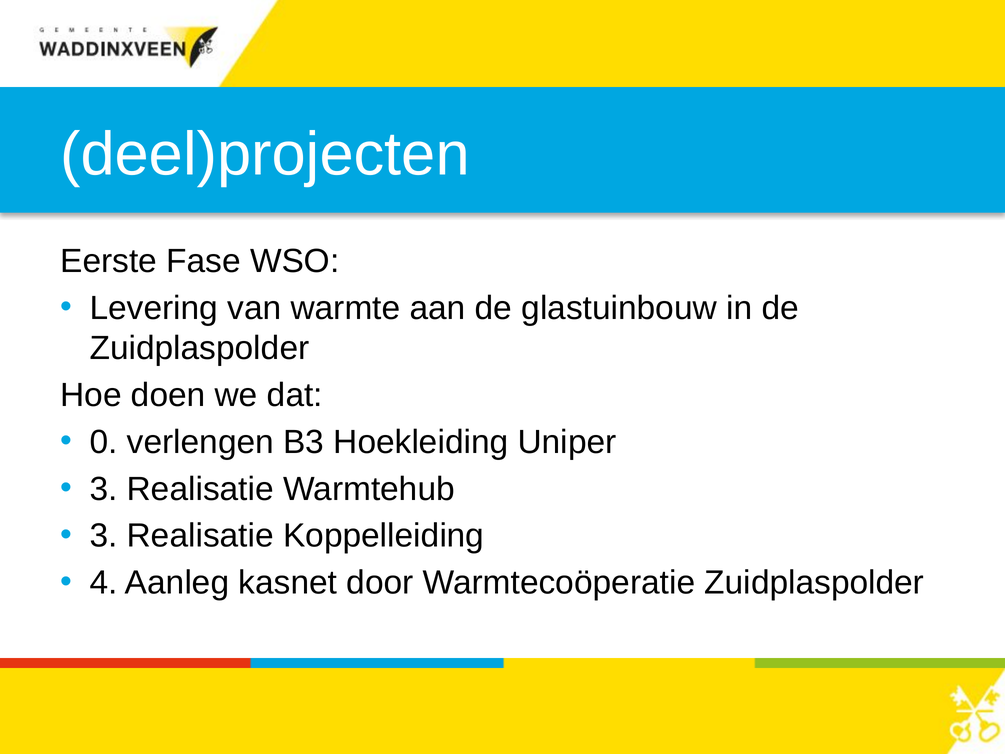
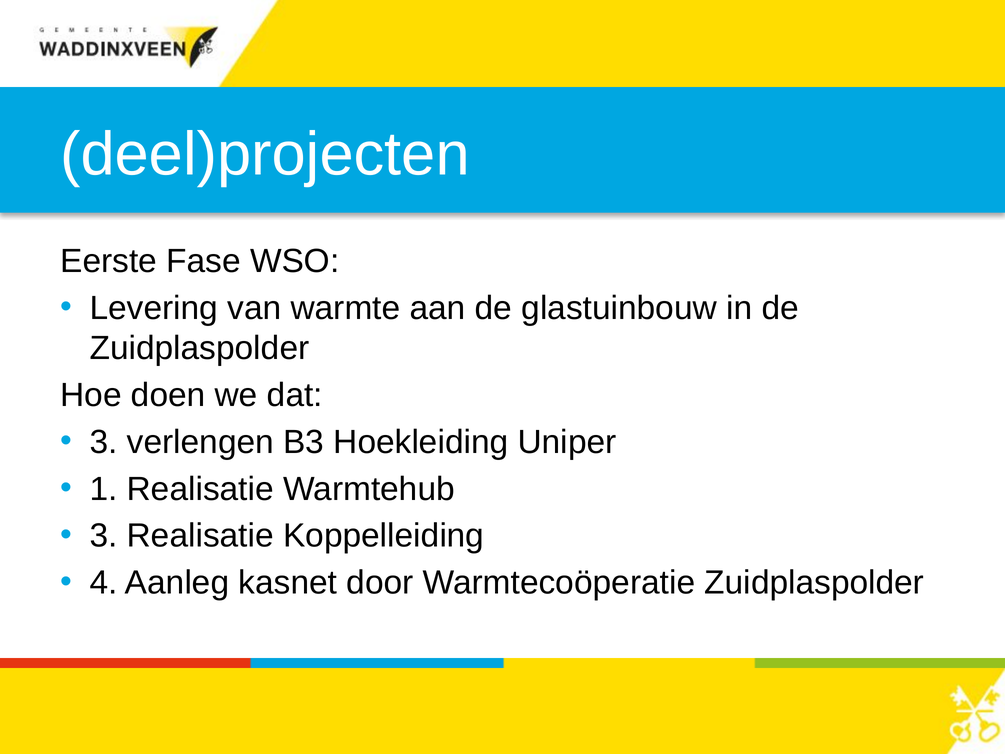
0 at (104, 442): 0 -> 3
3 at (104, 489): 3 -> 1
